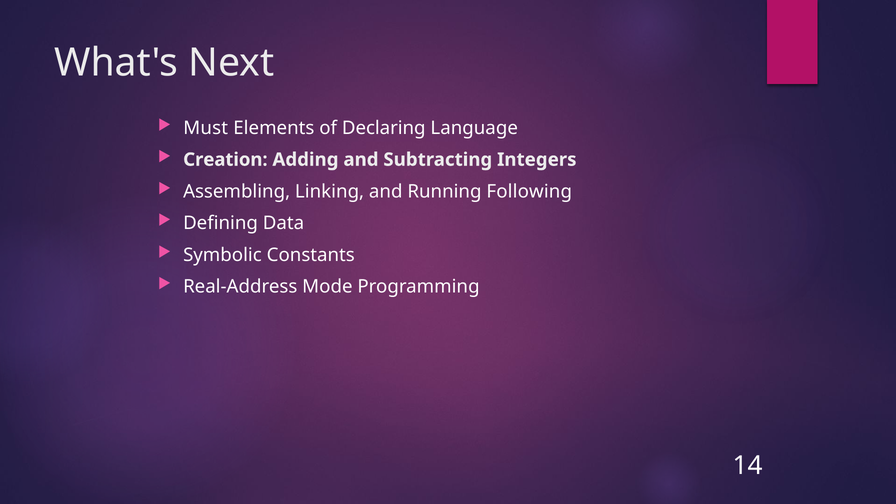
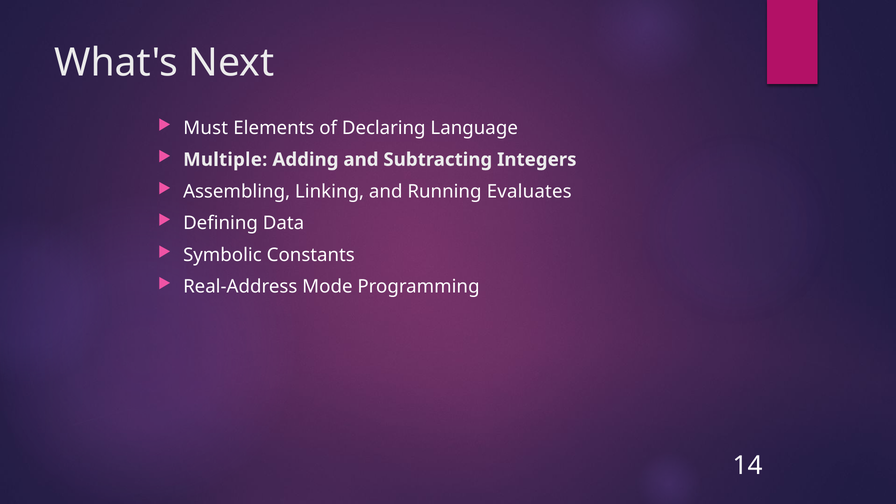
Creation: Creation -> Multiple
Following: Following -> Evaluates
